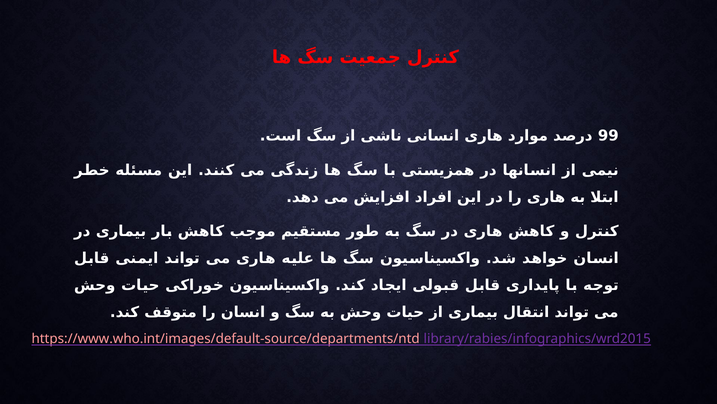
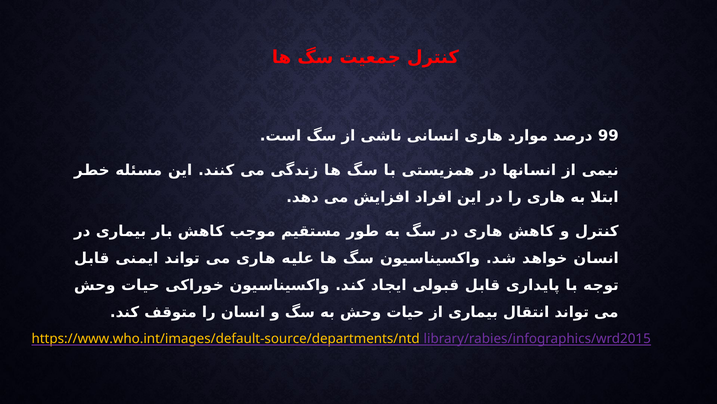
https://www.who.int/images/default-source/departments/ntd colour: pink -> yellow
